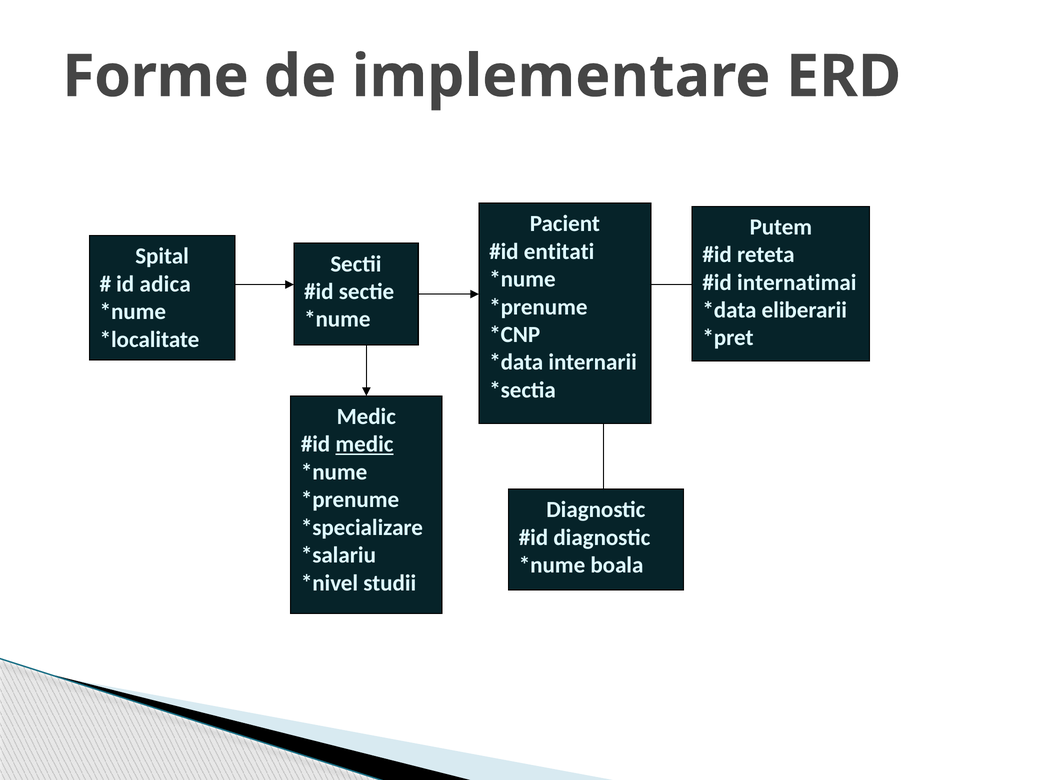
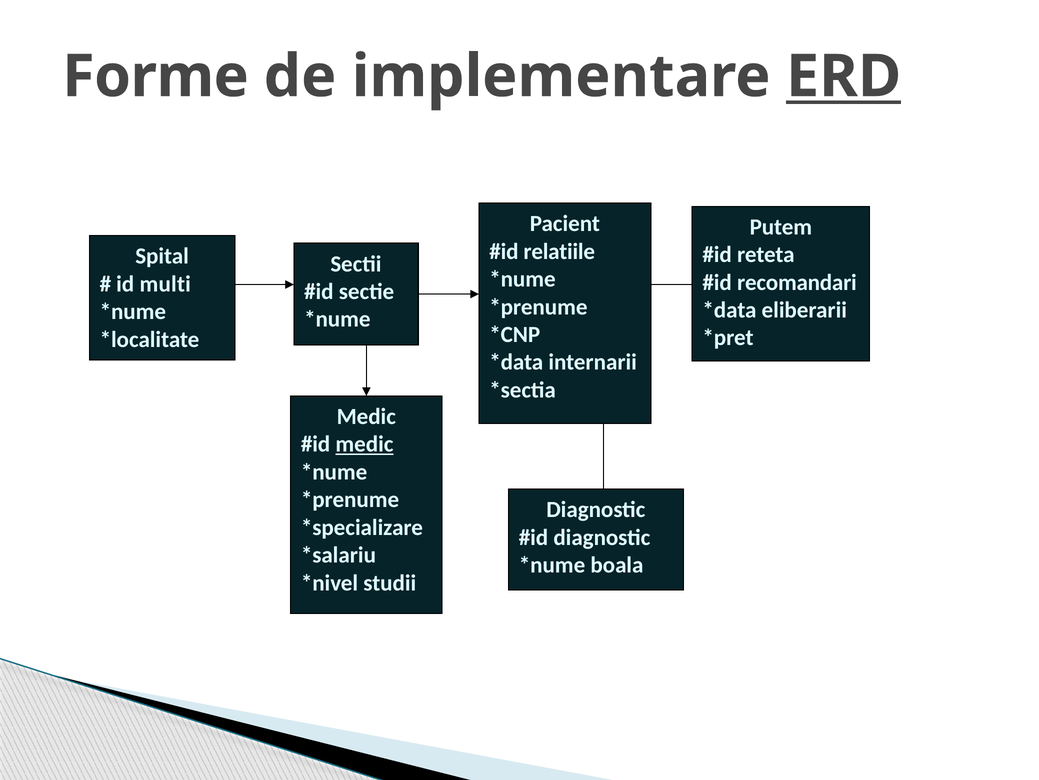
ERD underline: none -> present
entitati: entitati -> relatiile
internatimai: internatimai -> recomandari
adica: adica -> multi
